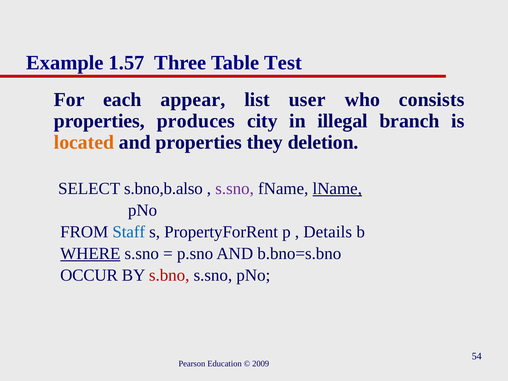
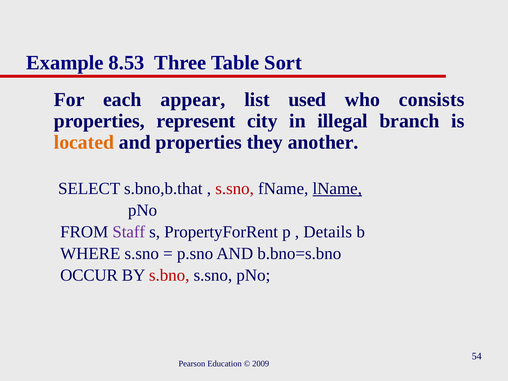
1.57: 1.57 -> 8.53
Test: Test -> Sort
user: user -> used
produces: produces -> represent
deletion: deletion -> another
s.bno,b.also: s.bno,b.also -> s.bno,b.that
s.sno at (235, 188) colour: purple -> red
Staff colour: blue -> purple
WHERE underline: present -> none
